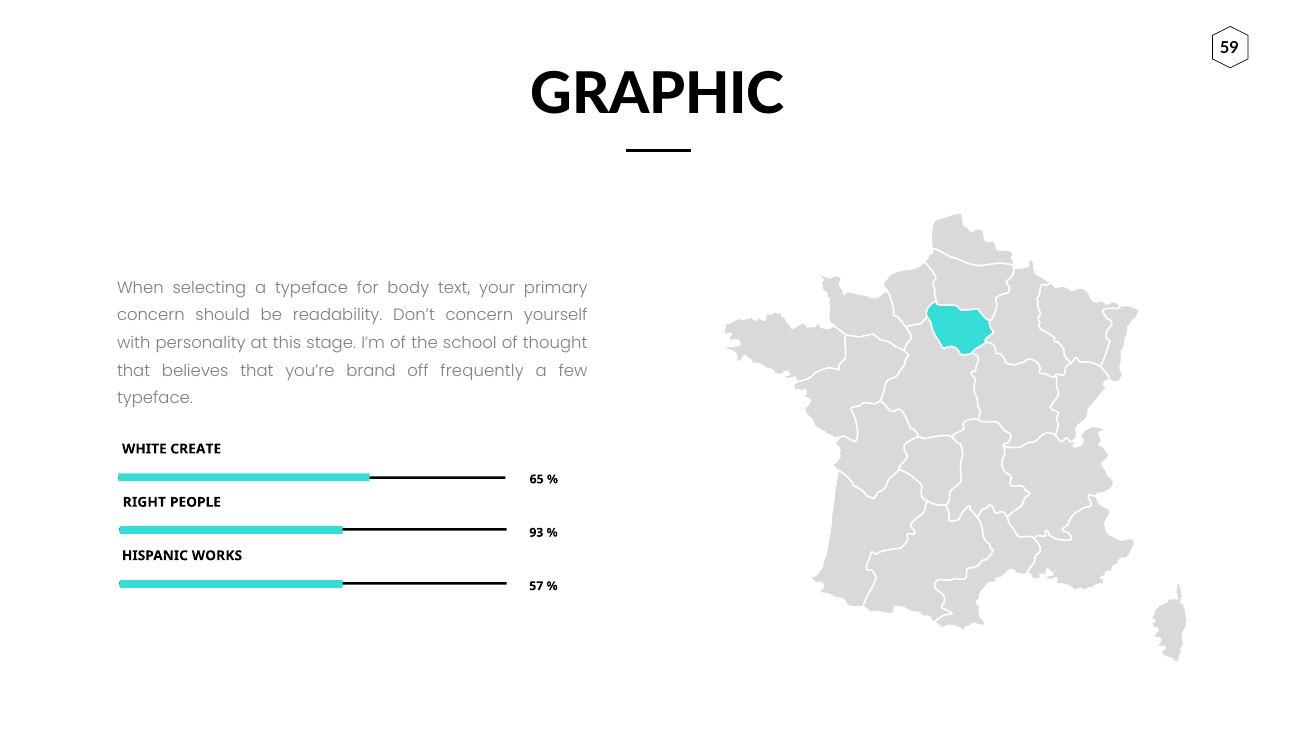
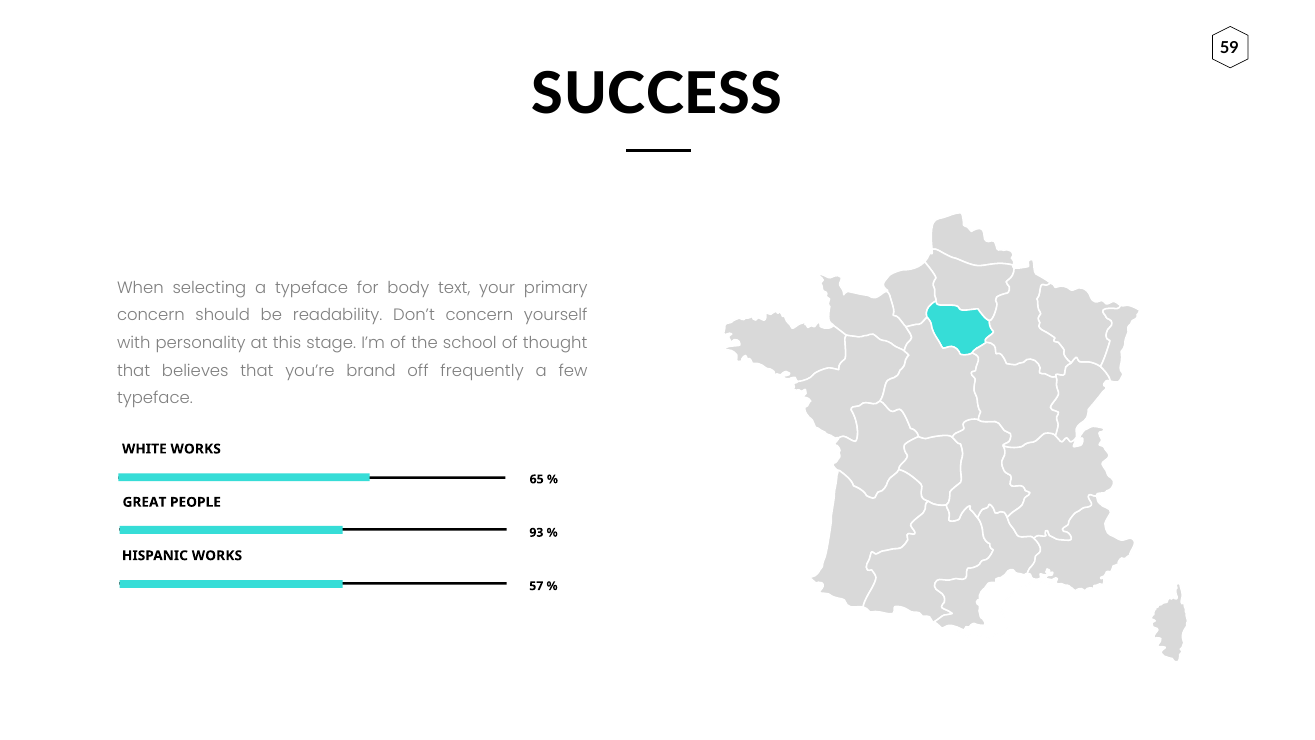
GRAPHIC: GRAPHIC -> SUCCESS
WHITE CREATE: CREATE -> WORKS
RIGHT: RIGHT -> GREAT
